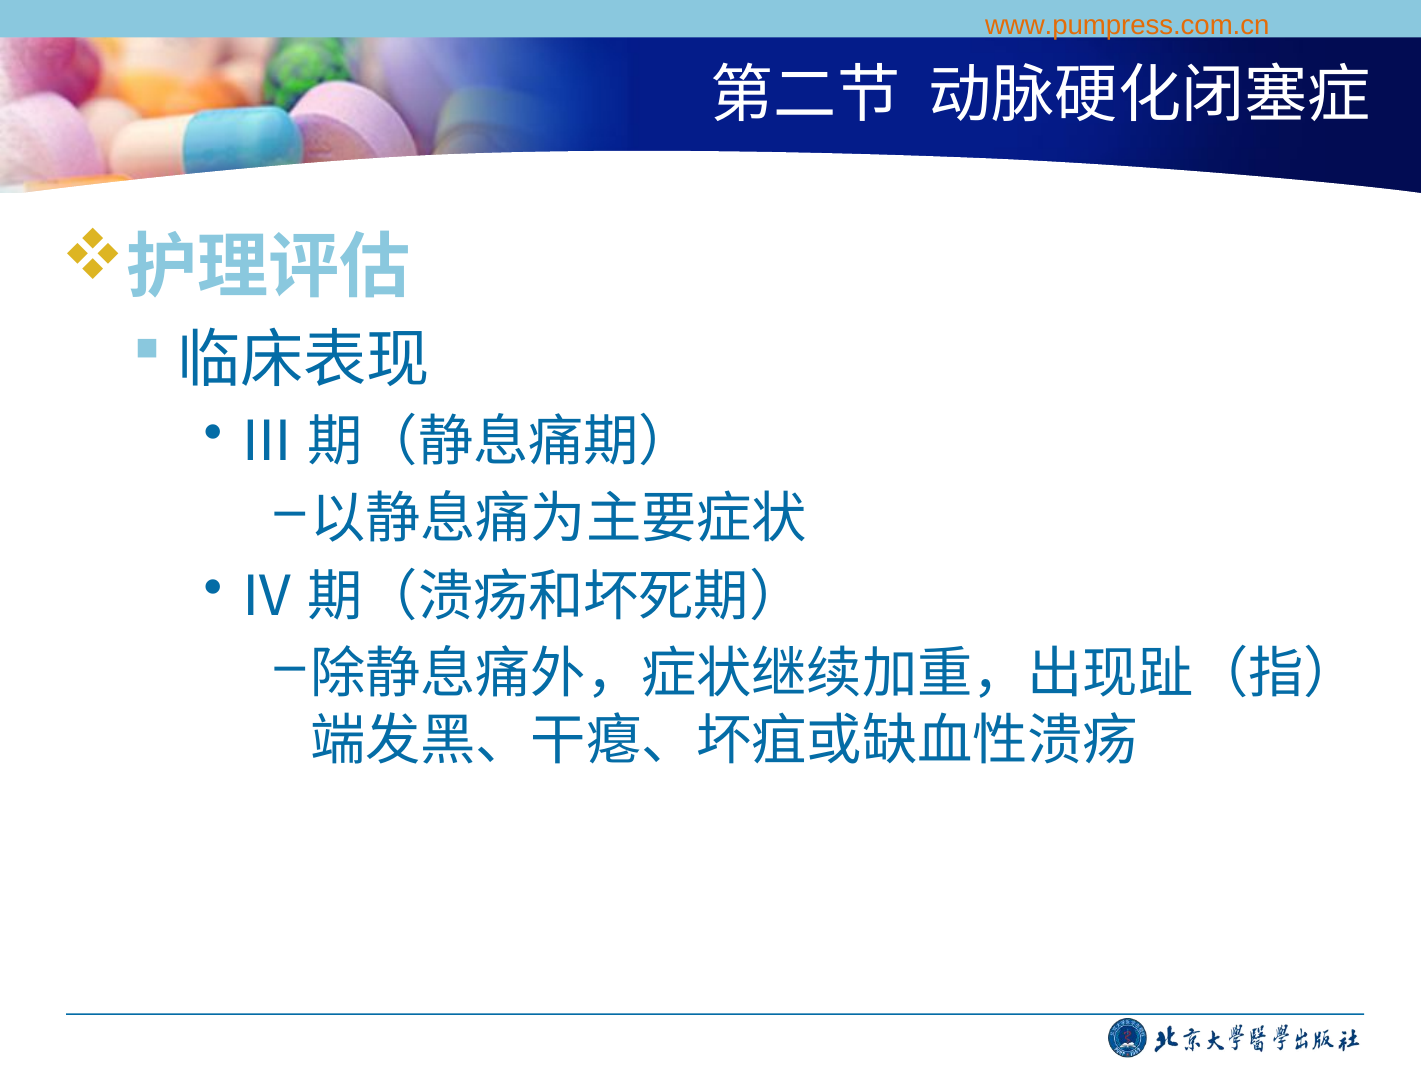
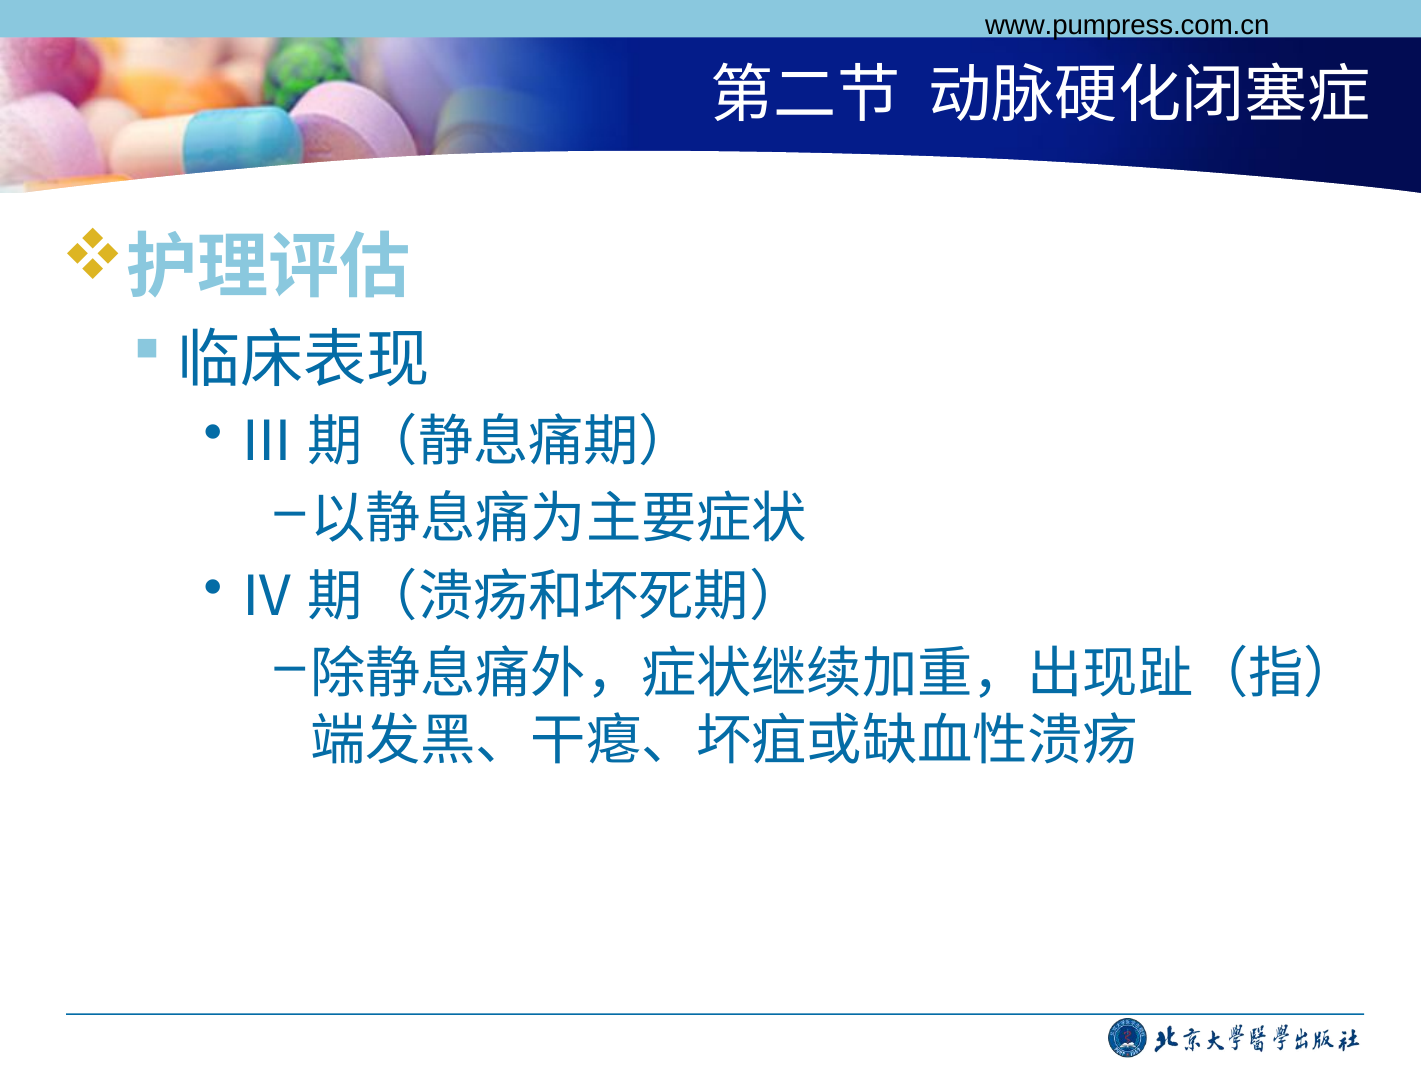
www.pumpress.com.cn colour: orange -> black
